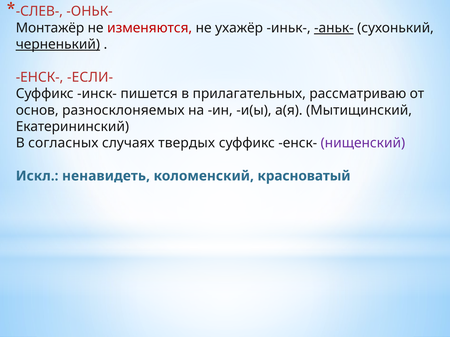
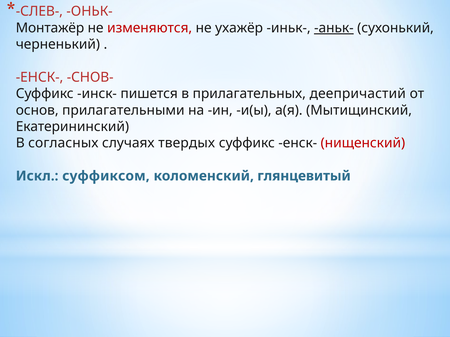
черненький underline: present -> none
ЕСЛИ-: ЕСЛИ- -> СНОВ-
рассматриваю: рассматриваю -> деепричастий
разносклоняемых: разносклоняемых -> прилагательными
нищенский colour: purple -> red
ненавидеть: ненавидеть -> суффиксом
красноватый: красноватый -> глянцевитый
